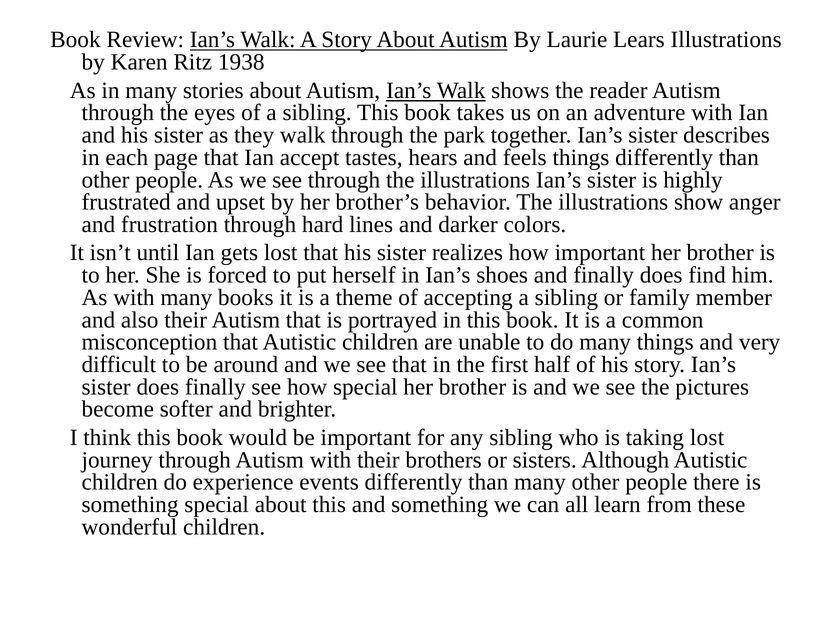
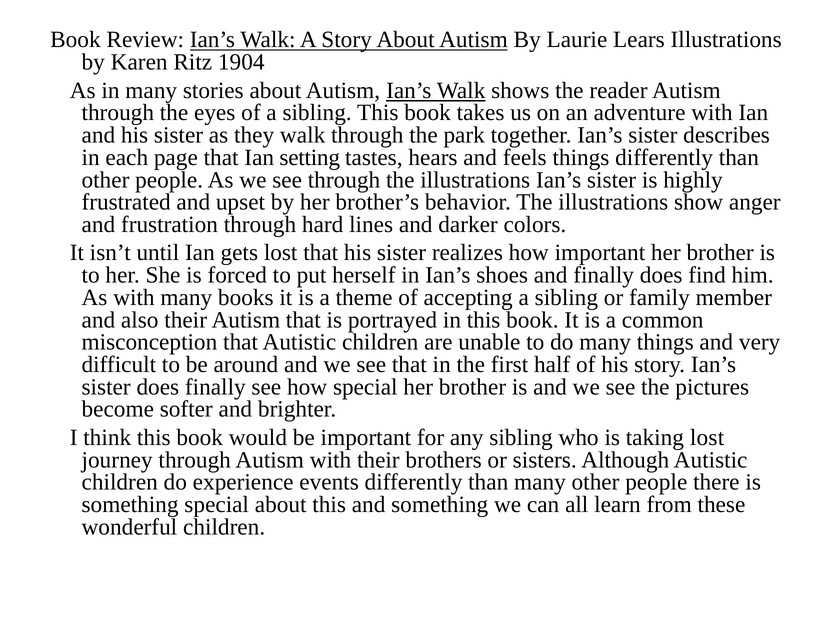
1938: 1938 -> 1904
accept: accept -> setting
